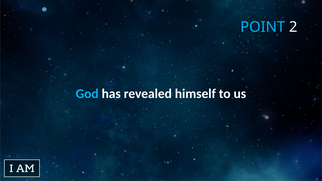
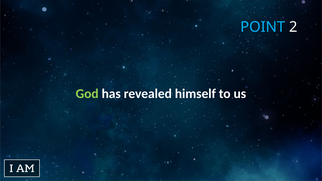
God colour: light blue -> light green
